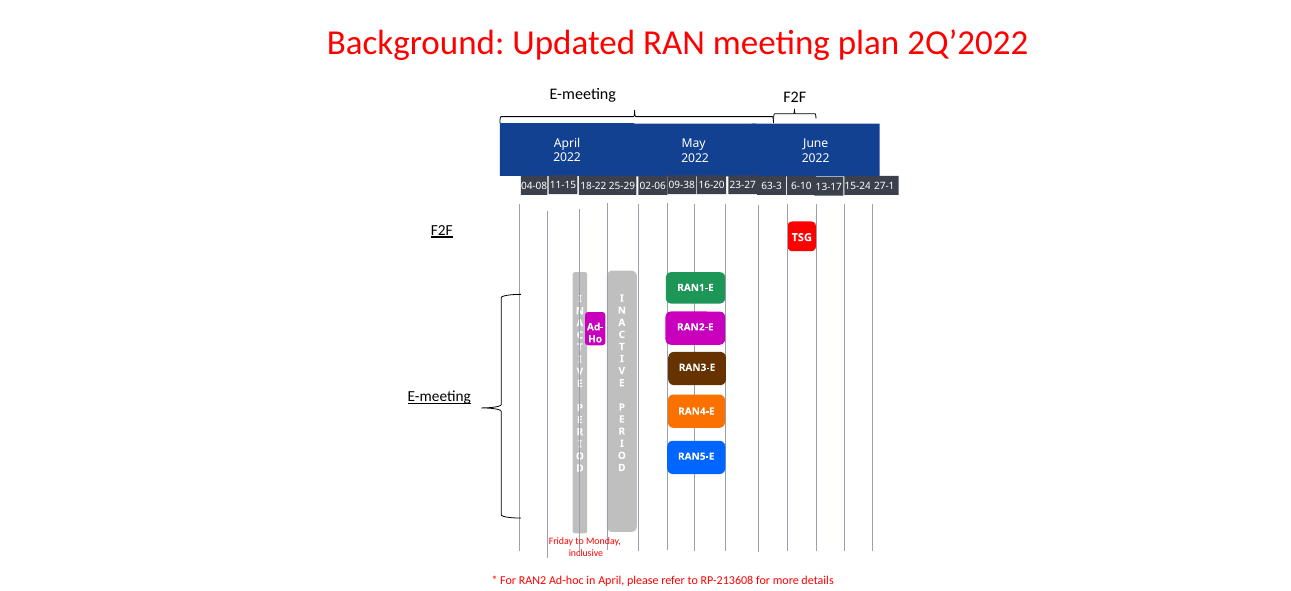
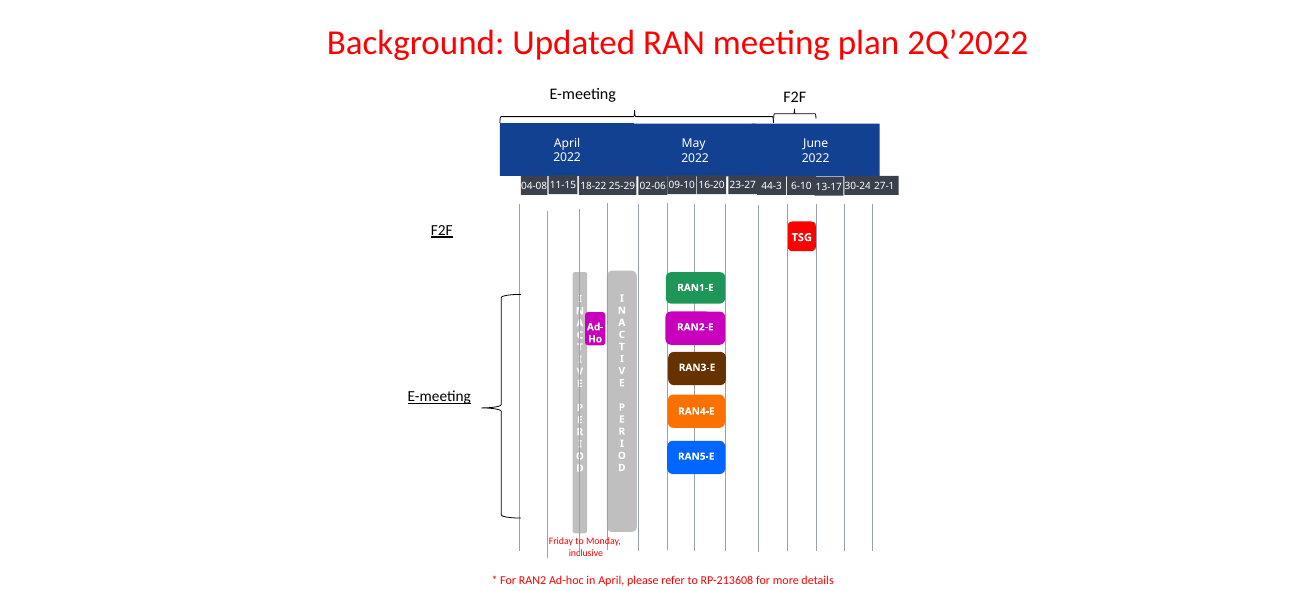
09-38: 09-38 -> 09-10
63-3: 63-3 -> 44-3
15-24: 15-24 -> 30-24
